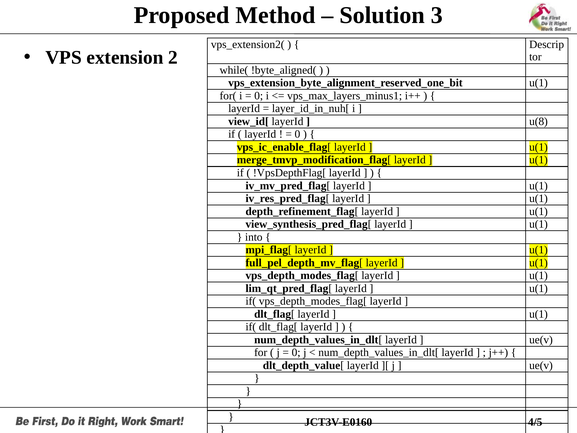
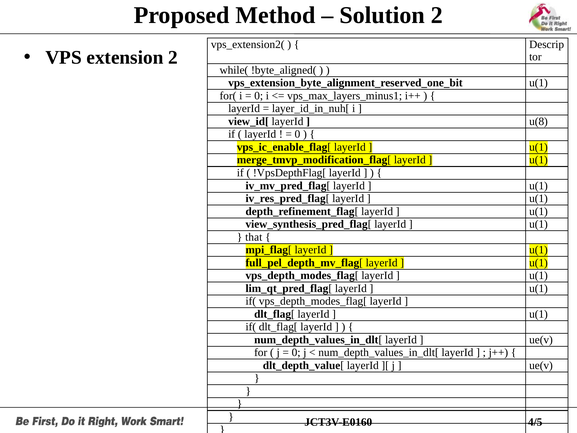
Solution 3: 3 -> 2
into: into -> that
